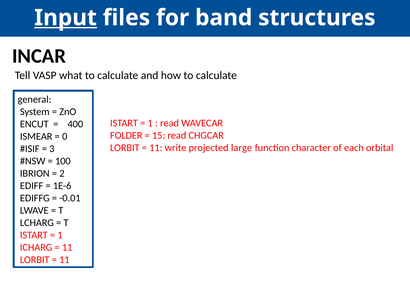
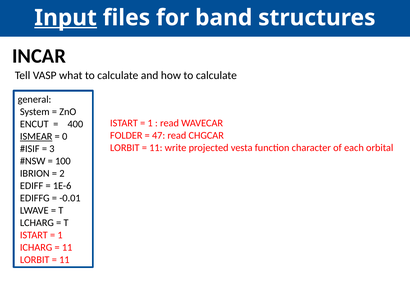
15: 15 -> 47
ISMEAR underline: none -> present
large: large -> vesta
